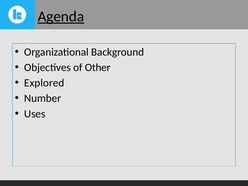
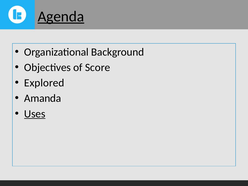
Other: Other -> Score
Number: Number -> Amanda
Uses underline: none -> present
